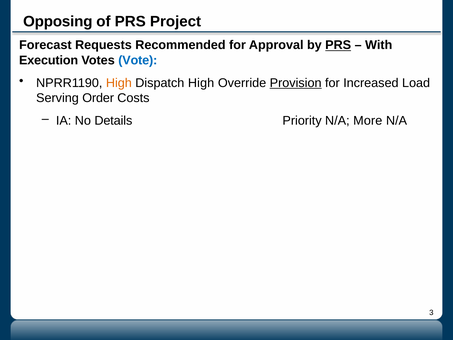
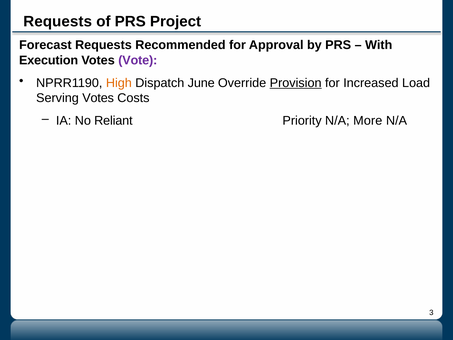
Opposing at (58, 21): Opposing -> Requests
PRS at (338, 45) underline: present -> none
Vote colour: blue -> purple
Dispatch High: High -> June
Serving Order: Order -> Votes
Details: Details -> Reliant
